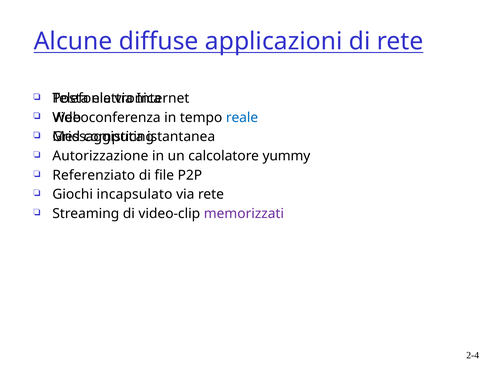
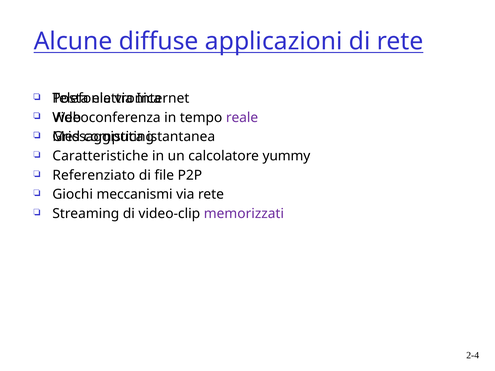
reale colour: blue -> purple
Autorizzazione: Autorizzazione -> Caratteristiche
incapsulato: incapsulato -> meccanismi
